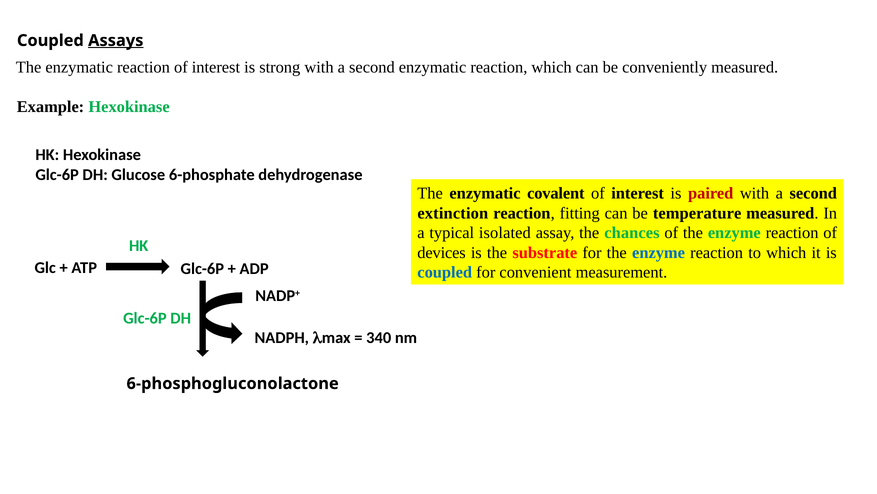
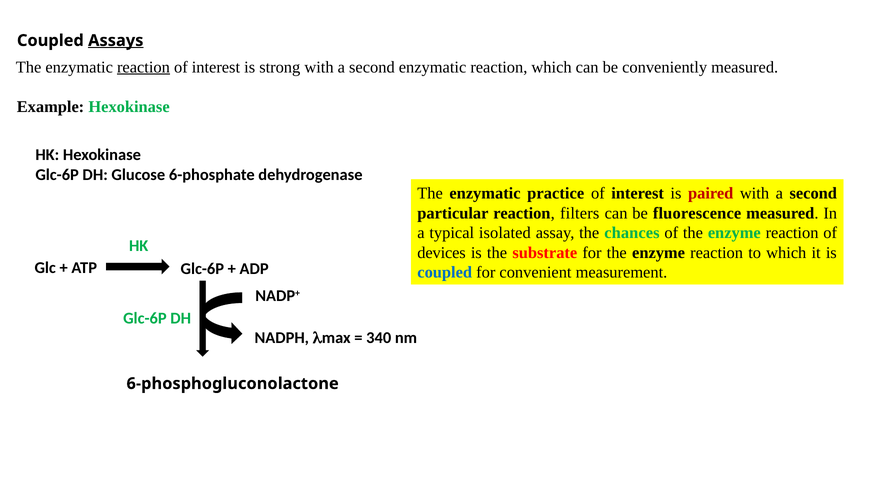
reaction at (143, 67) underline: none -> present
covalent: covalent -> practice
extinction: extinction -> particular
fitting: fitting -> filters
temperature: temperature -> fluorescence
enzyme at (659, 252) colour: blue -> black
